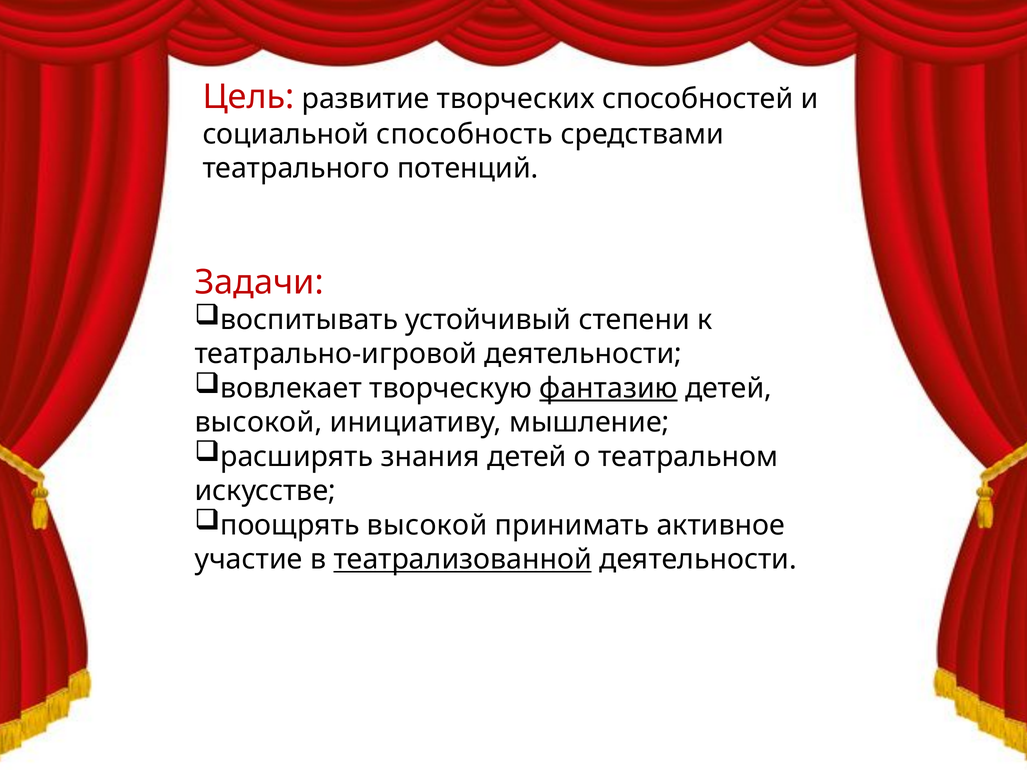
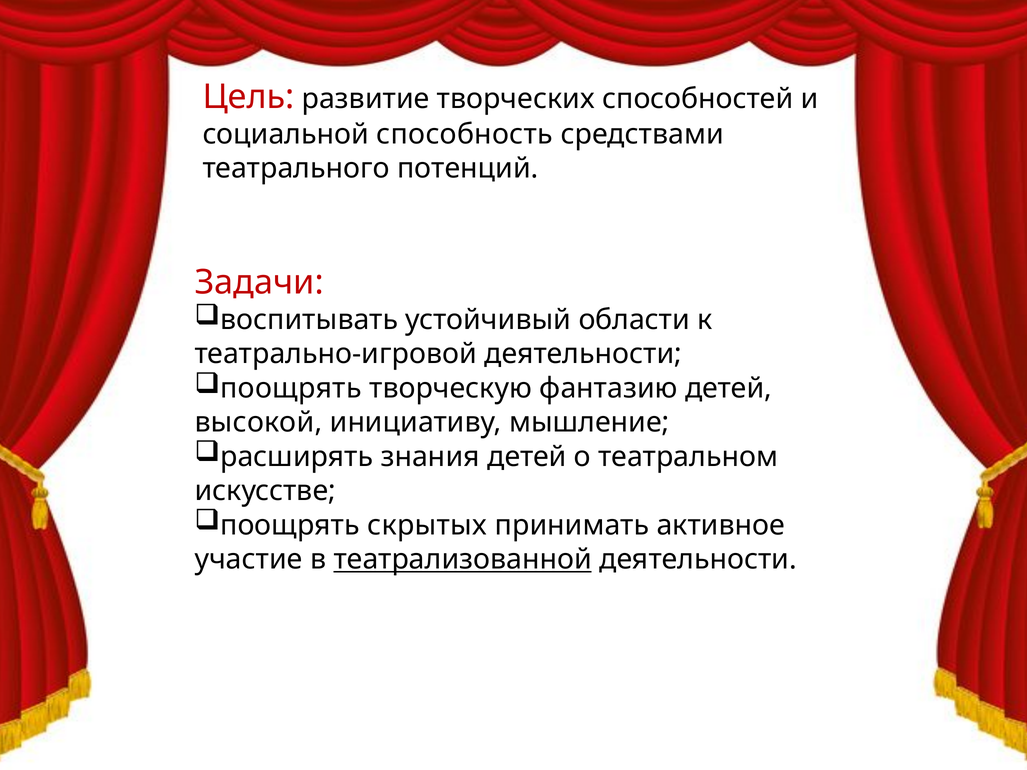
степени: степени -> области
вовлекает at (291, 388): вовлекает -> поощрять
фантазию underline: present -> none
поощрять высокой: высокой -> скрытых
